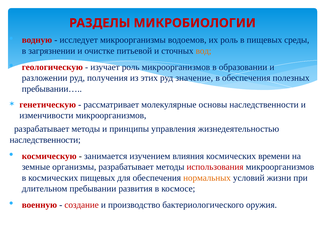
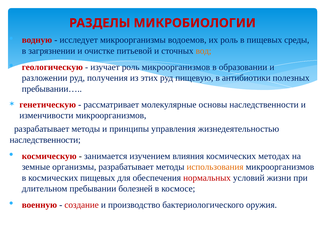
значение: значение -> пищевую
в обеспечения: обеспечения -> антибиотики
времени: времени -> методах
использования colour: red -> orange
нормальных colour: orange -> red
развития: развития -> болезней
